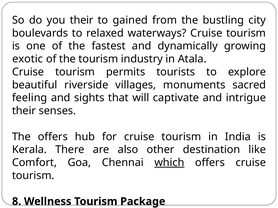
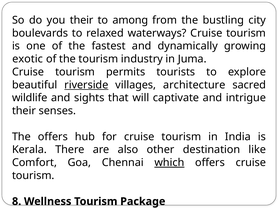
gained: gained -> among
Atala: Atala -> Juma
riverside underline: none -> present
monuments: monuments -> architecture
feeling: feeling -> wildlife
